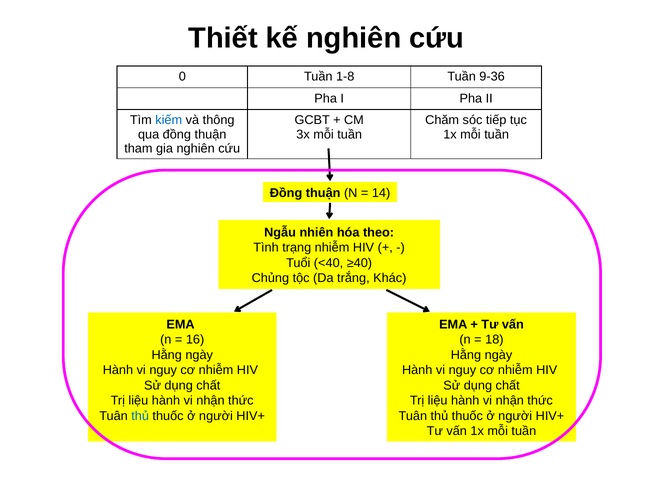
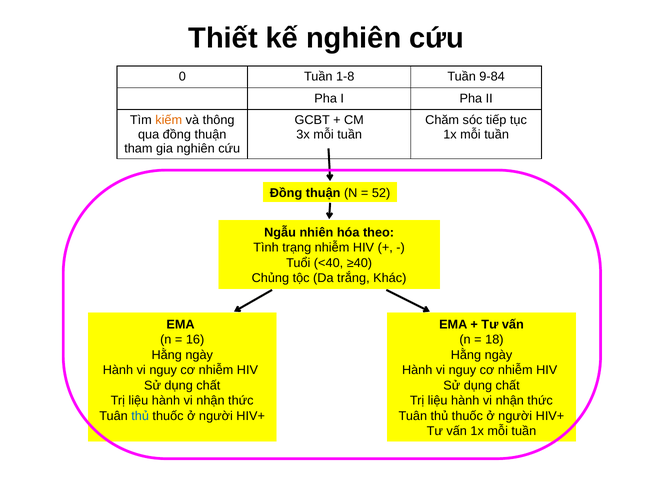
9-36: 9-36 -> 9-84
kiếm colour: blue -> orange
14: 14 -> 52
